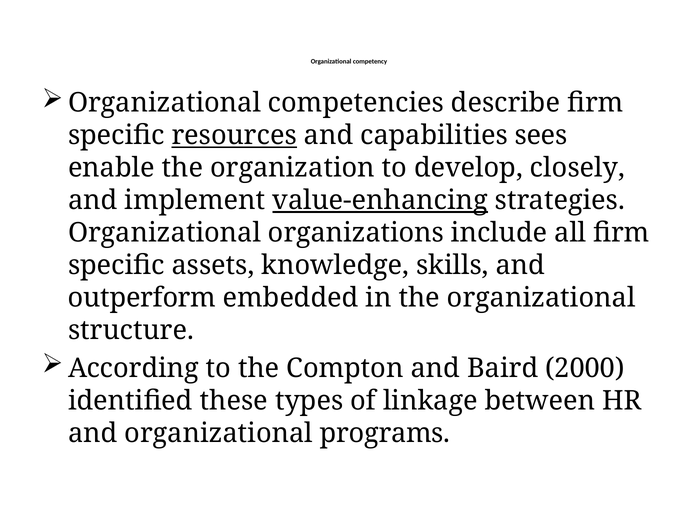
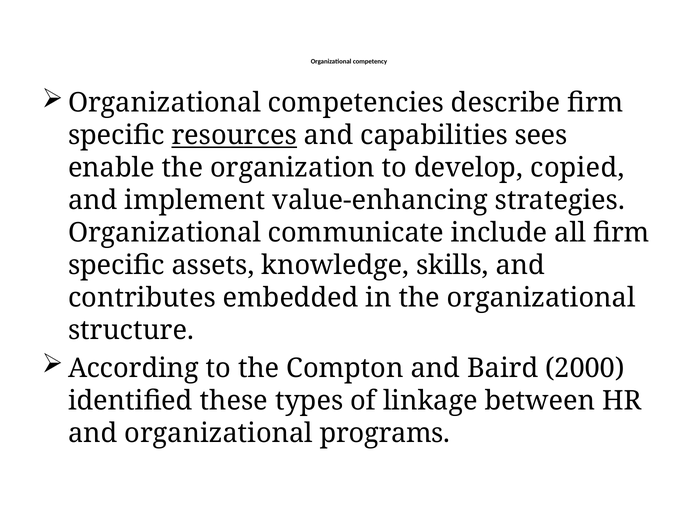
closely: closely -> copied
value-enhancing underline: present -> none
organizations: organizations -> communicate
outperform: outperform -> contributes
